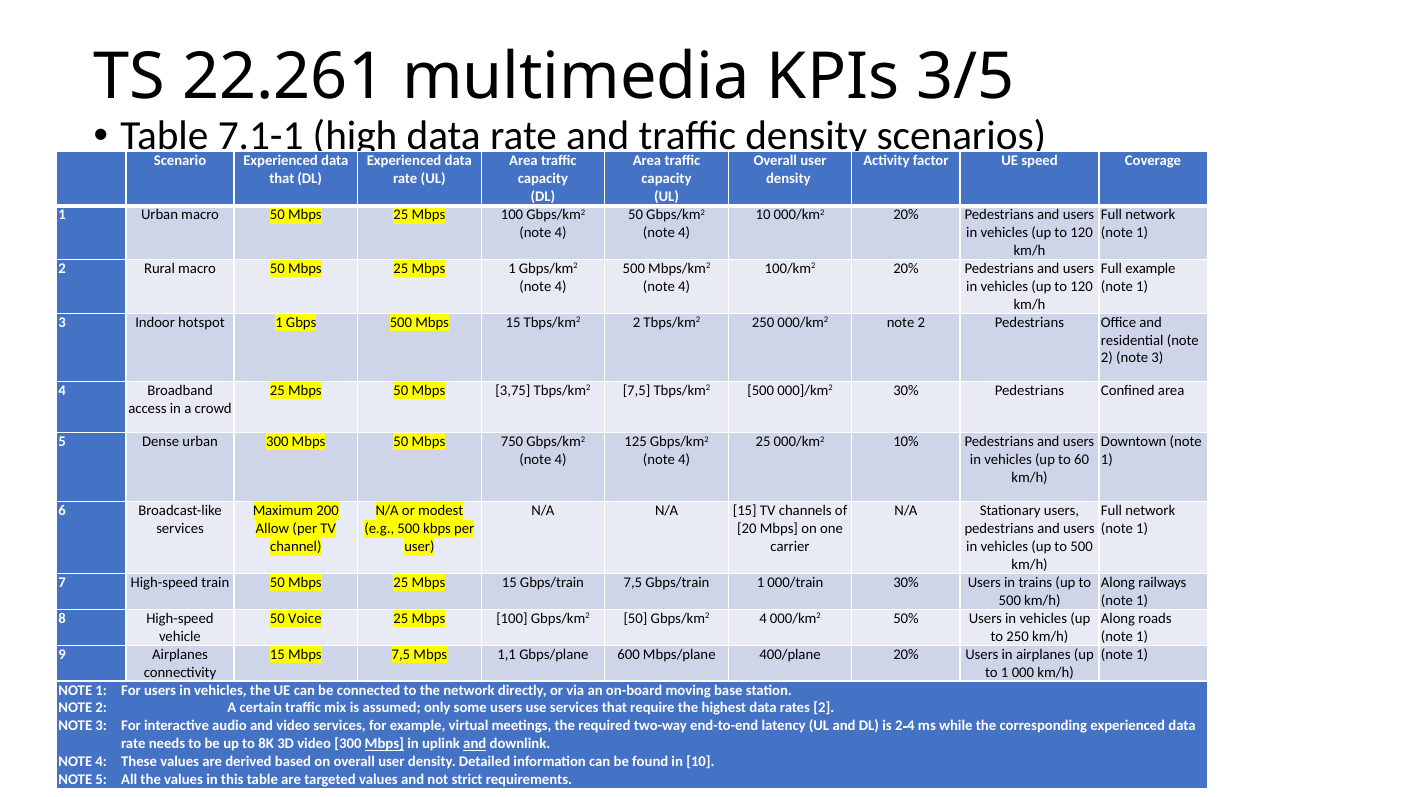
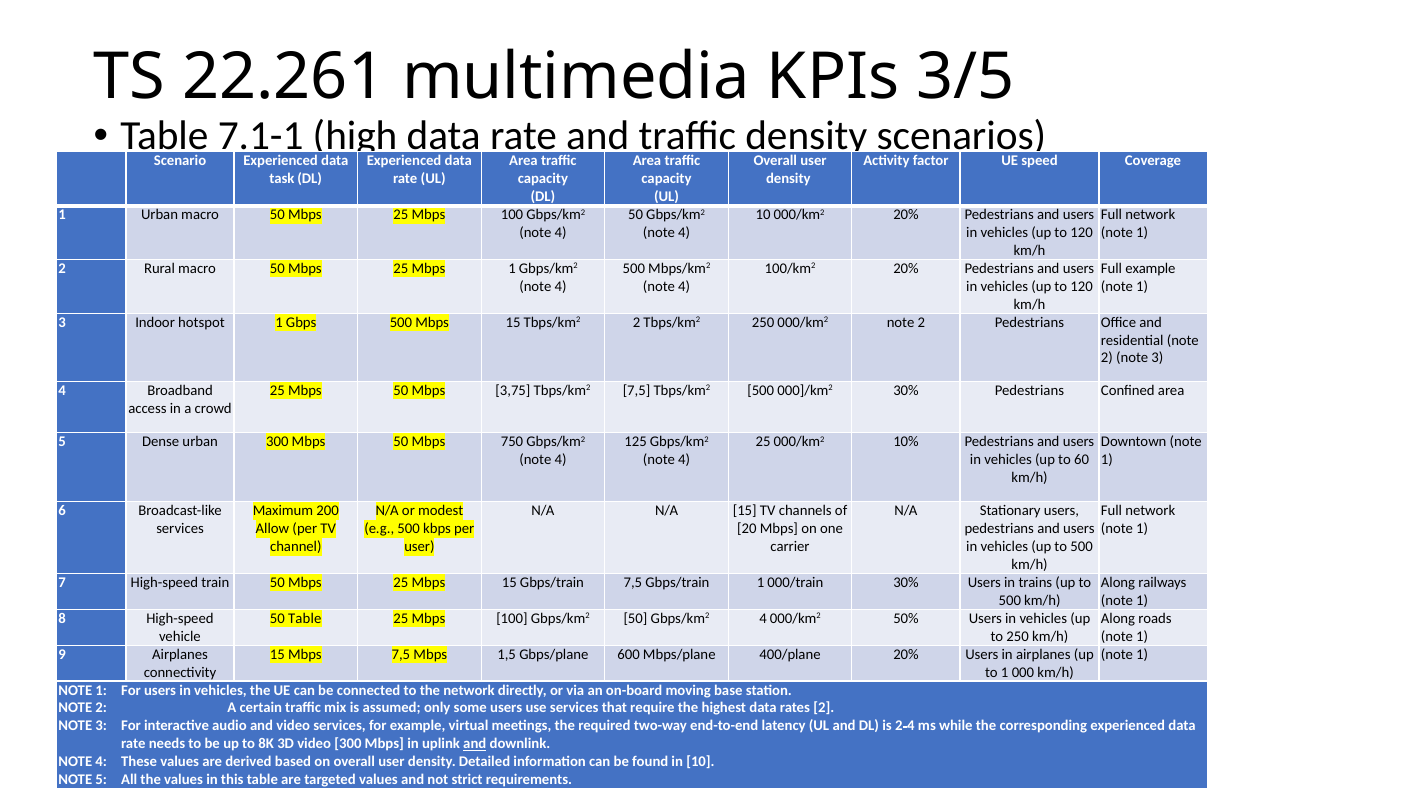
that at (282, 179): that -> task
50 Voice: Voice -> Table
1,1: 1,1 -> 1,5
Mbps at (384, 743) underline: present -> none
